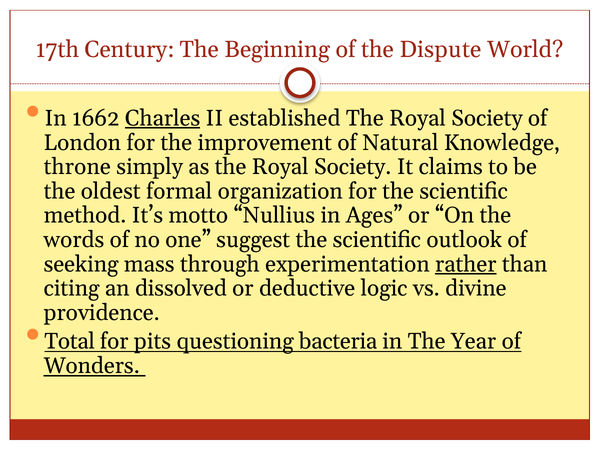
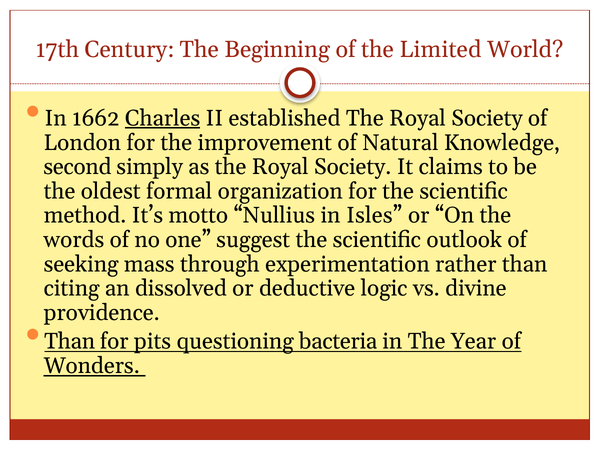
Dispute: Dispute -> Limited
throne: throne -> second
Ages: Ages -> Isles
rather underline: present -> none
Total at (70, 341): Total -> Than
